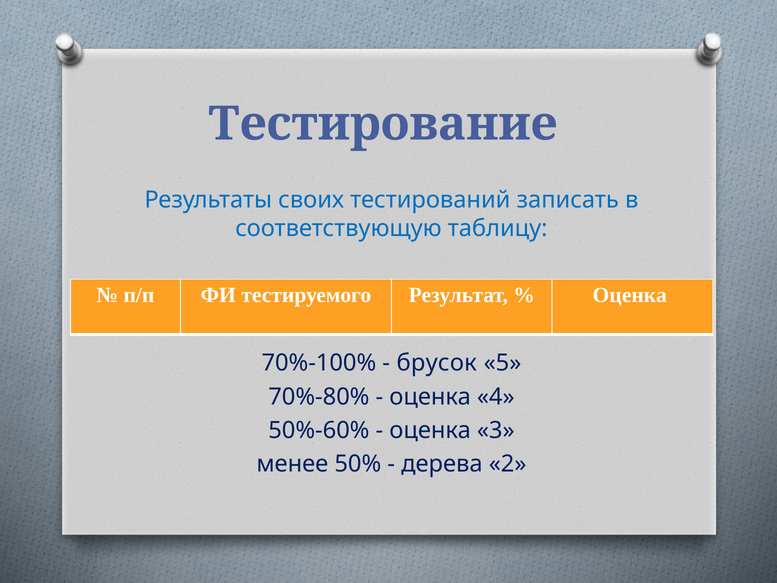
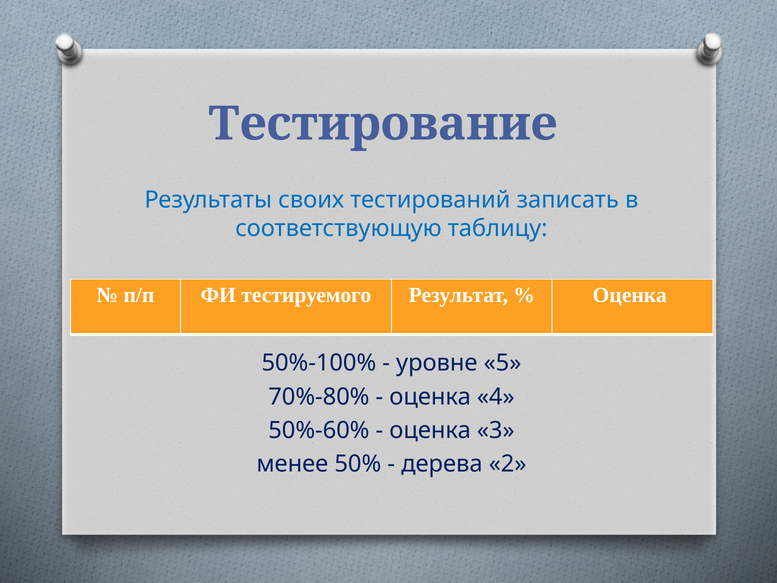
70%-100%: 70%-100% -> 50%-100%
брусок: брусок -> уровне
